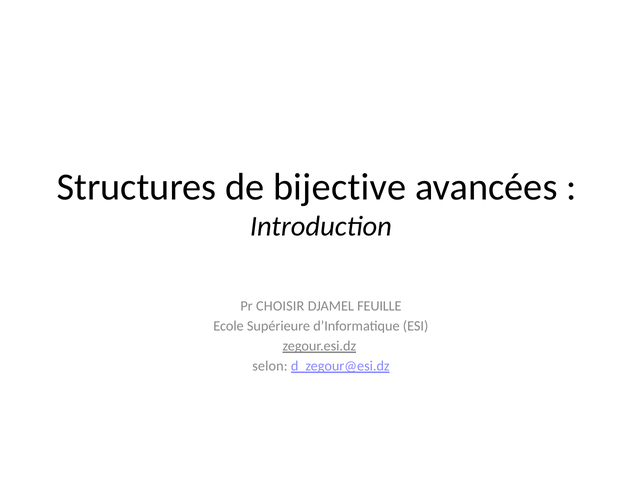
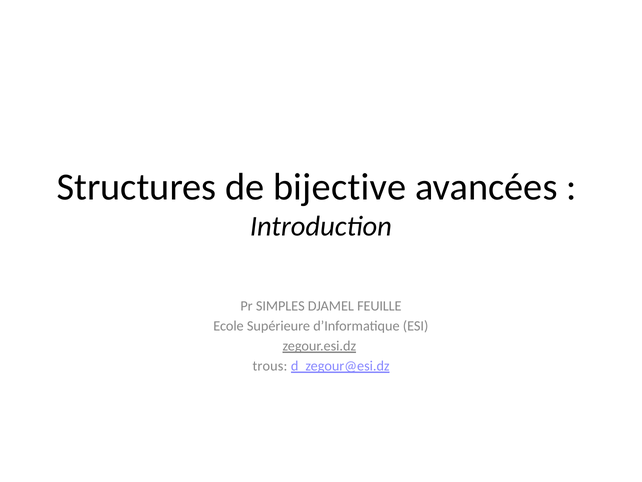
CHOISIR: CHOISIR -> SIMPLES
selon: selon -> trous
